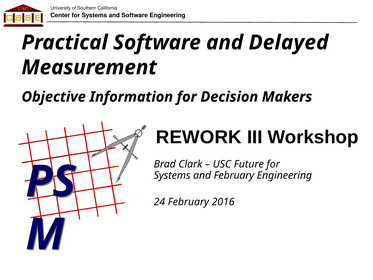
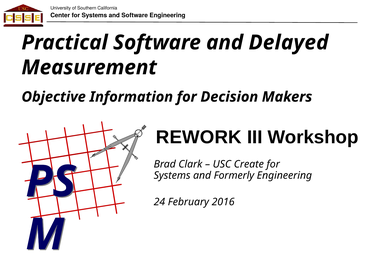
Future: Future -> Create
and February: February -> Formerly
